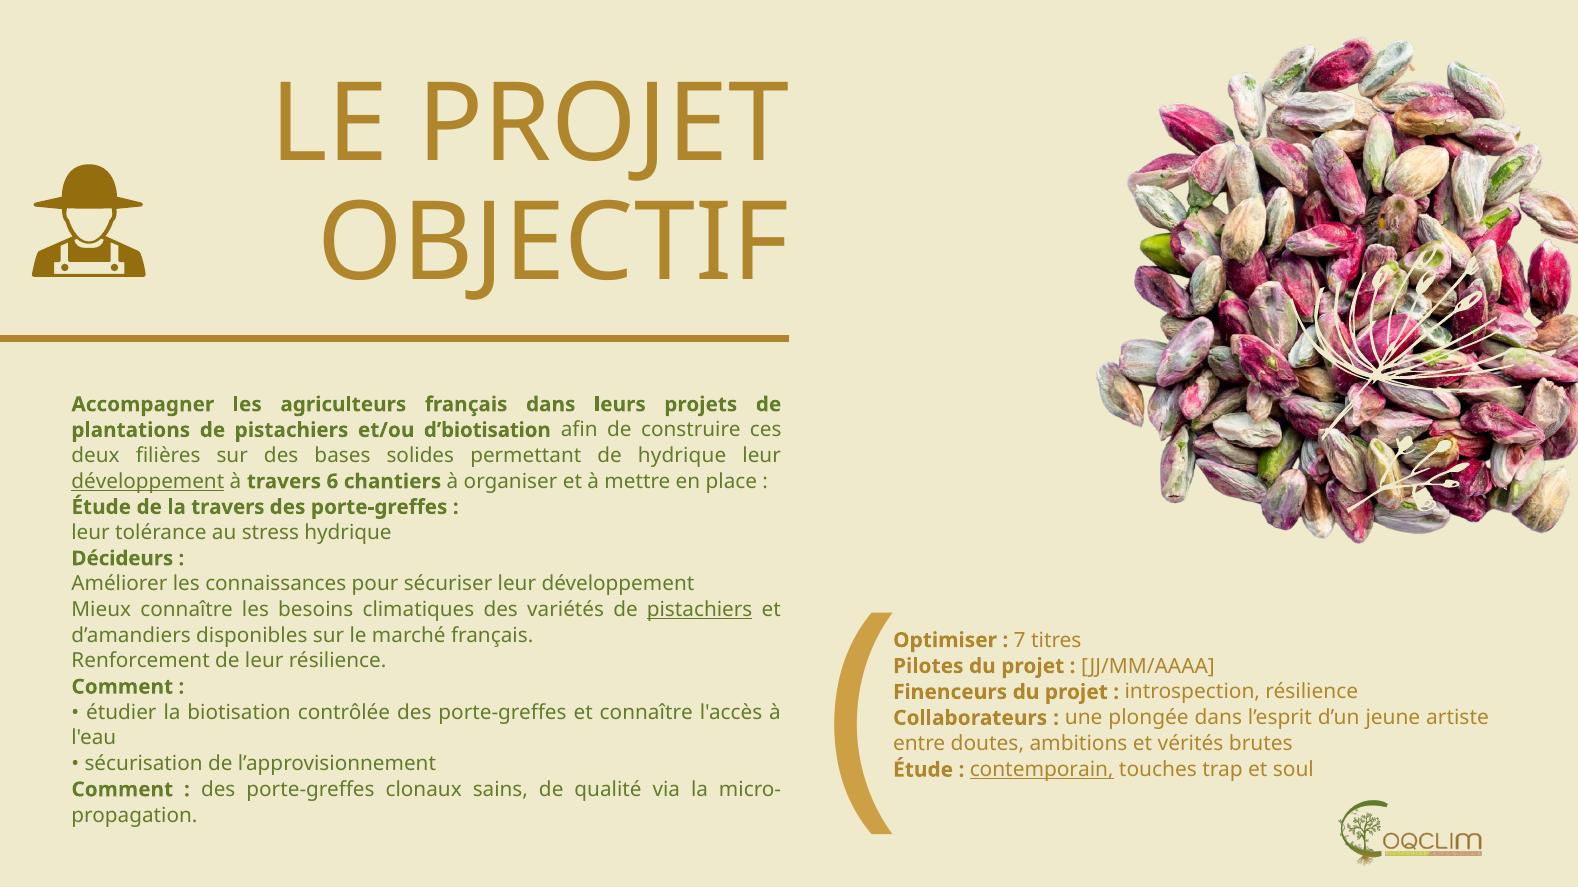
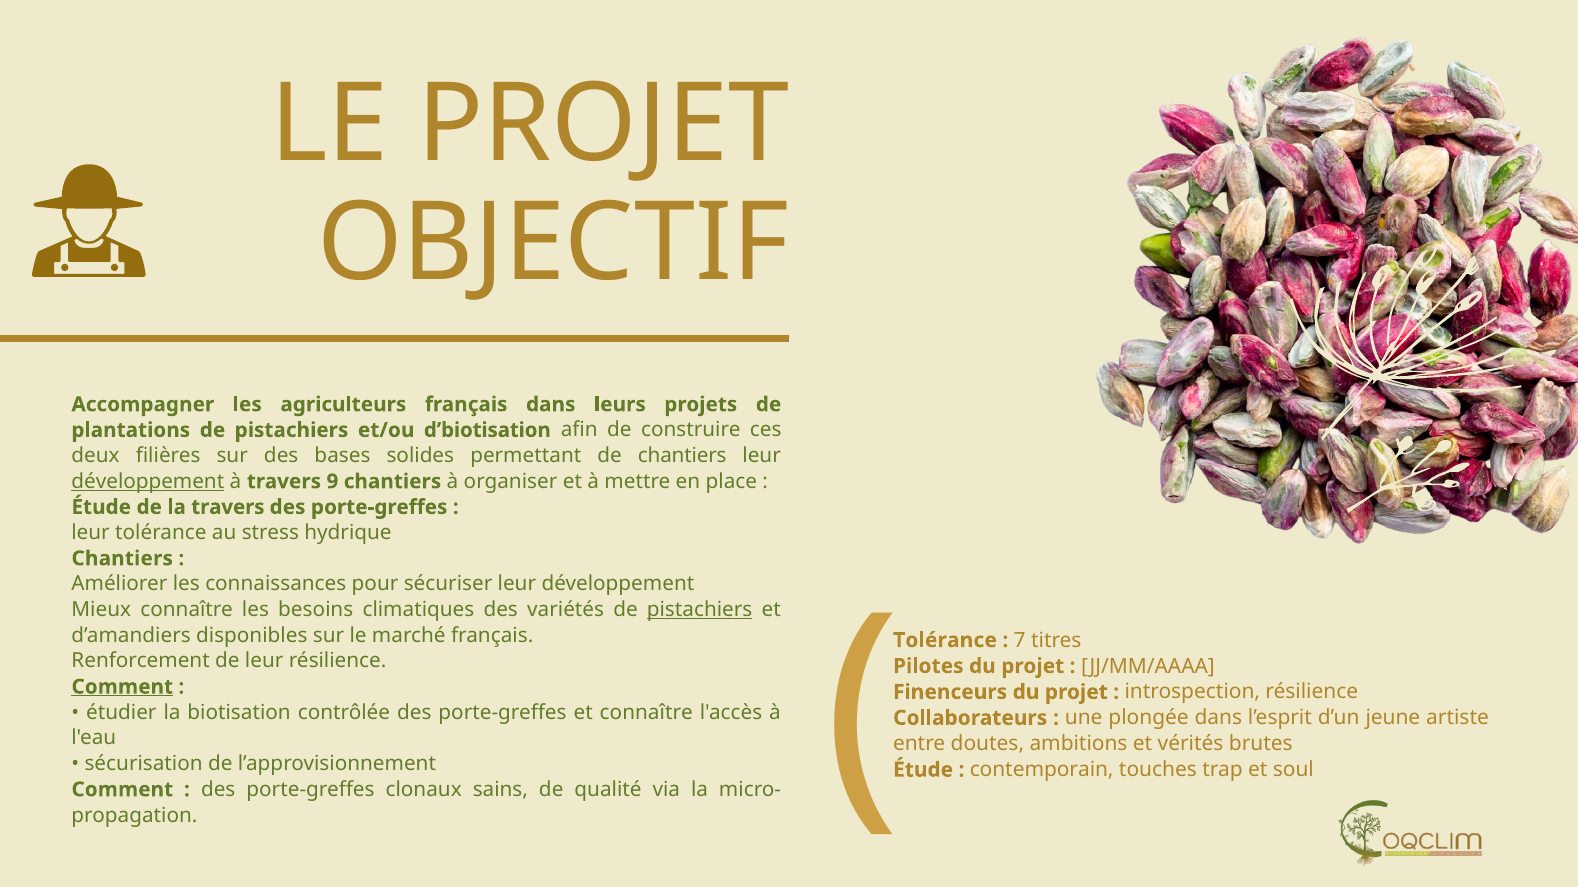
de hydrique: hydrique -> chantiers
6: 6 -> 9
Décideurs at (122, 559): Décideurs -> Chantiers
Optimiser at (945, 641): Optimiser -> Tolérance
Comment at (122, 687) underline: none -> present
contemporain underline: present -> none
